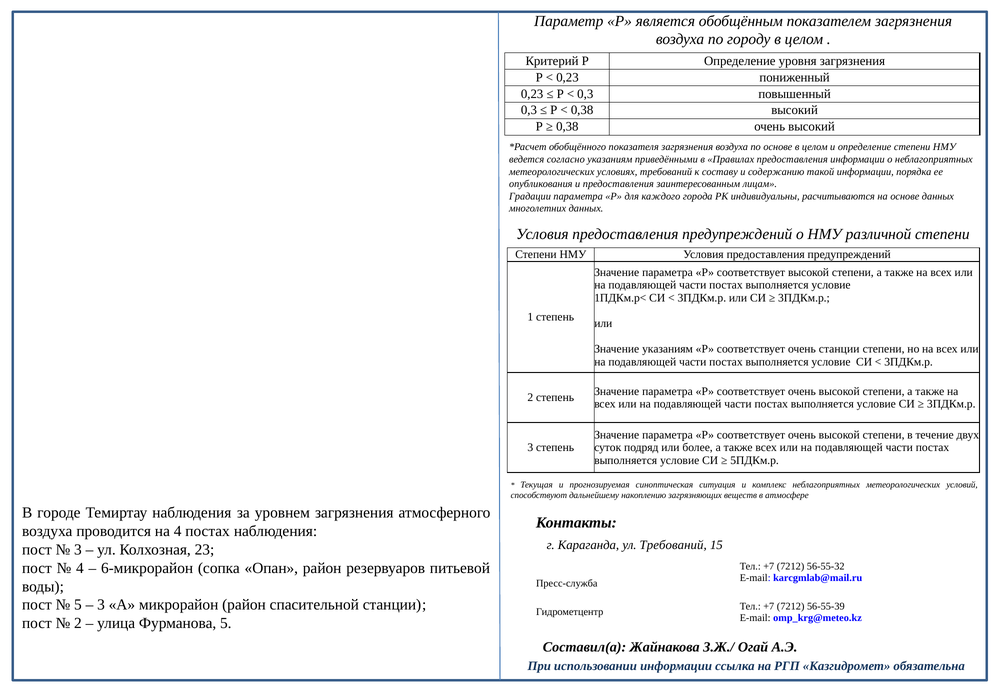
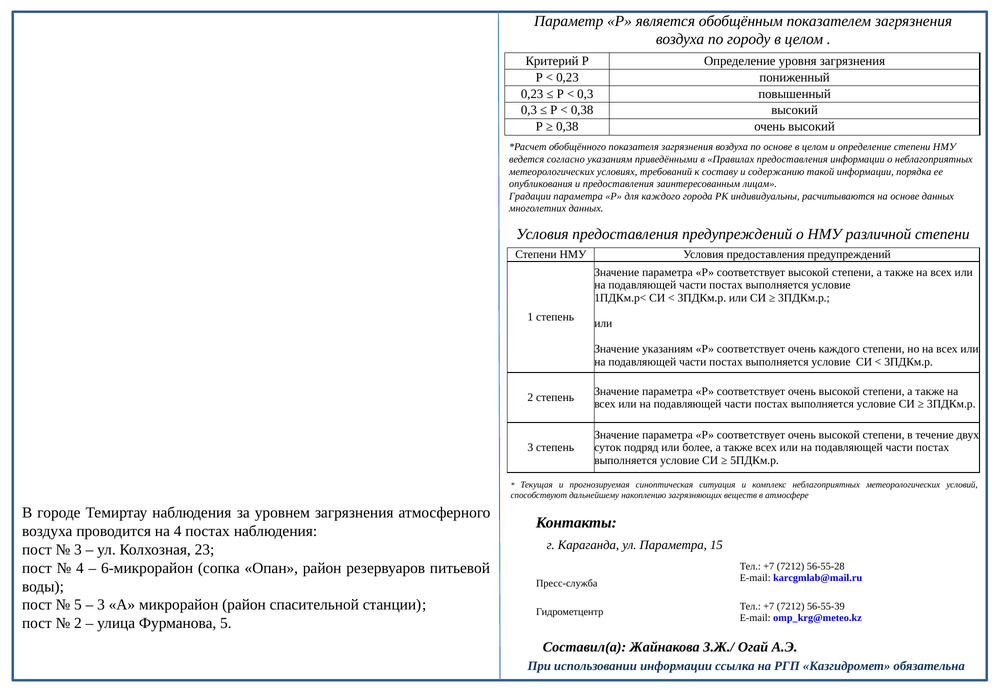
очень станции: станции -> каждого
ул Требований: Требований -> Параметра
56-55-32: 56-55-32 -> 56-55-28
